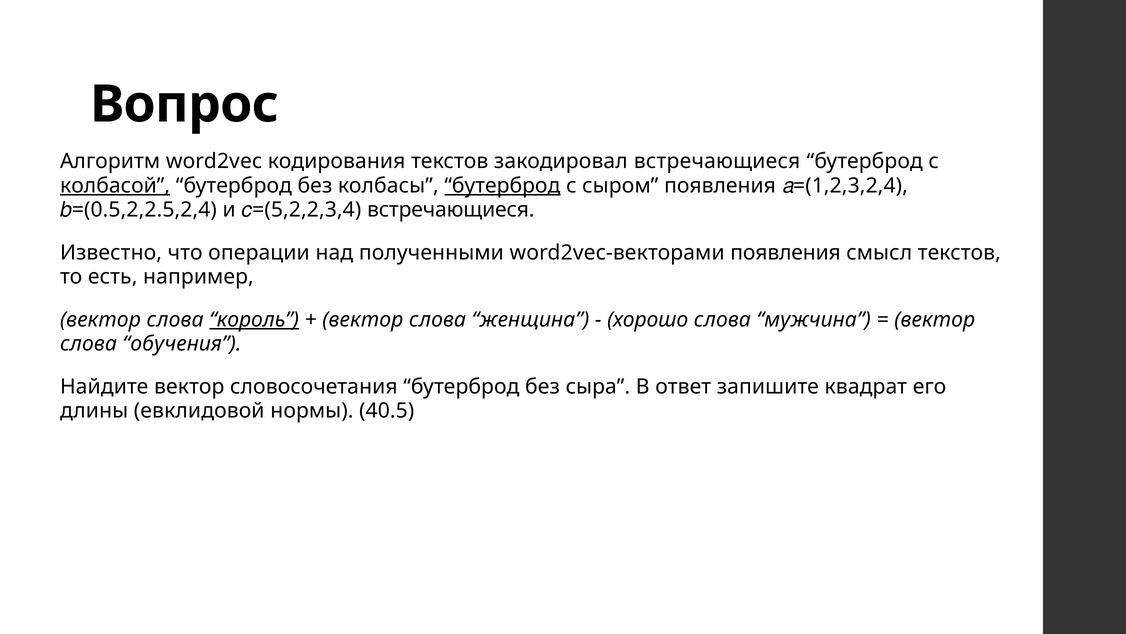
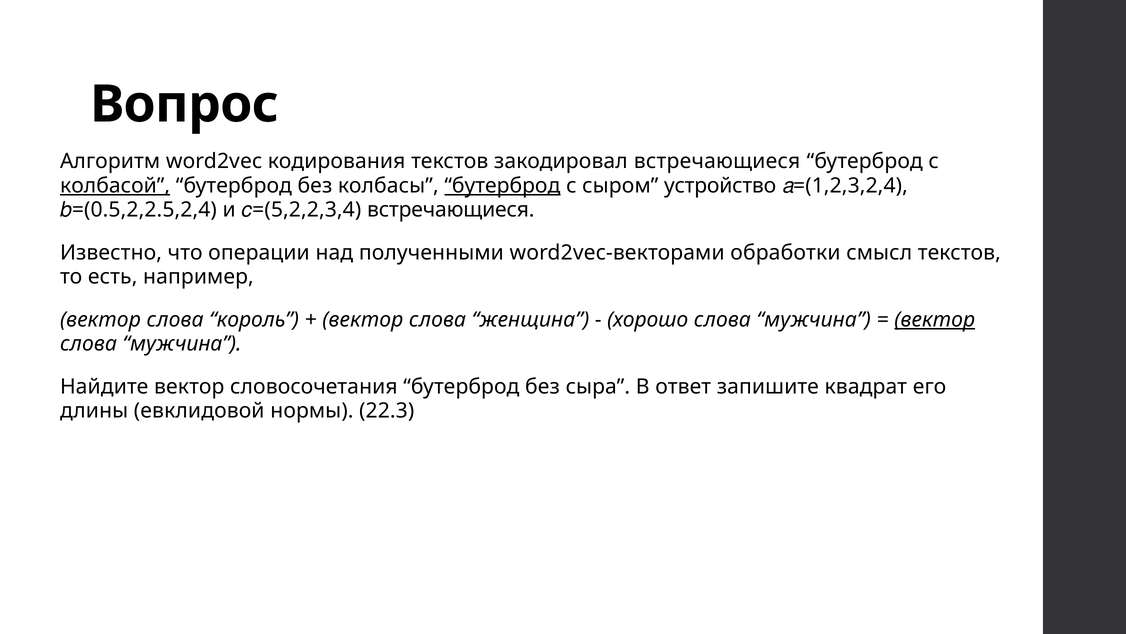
сыром появления: появления -> устройство
word2vec-векторами появления: появления -> обработки
король underline: present -> none
вектор at (935, 319) underline: none -> present
обучения at (182, 343): обучения -> мужчина
40.5: 40.5 -> 22.3
